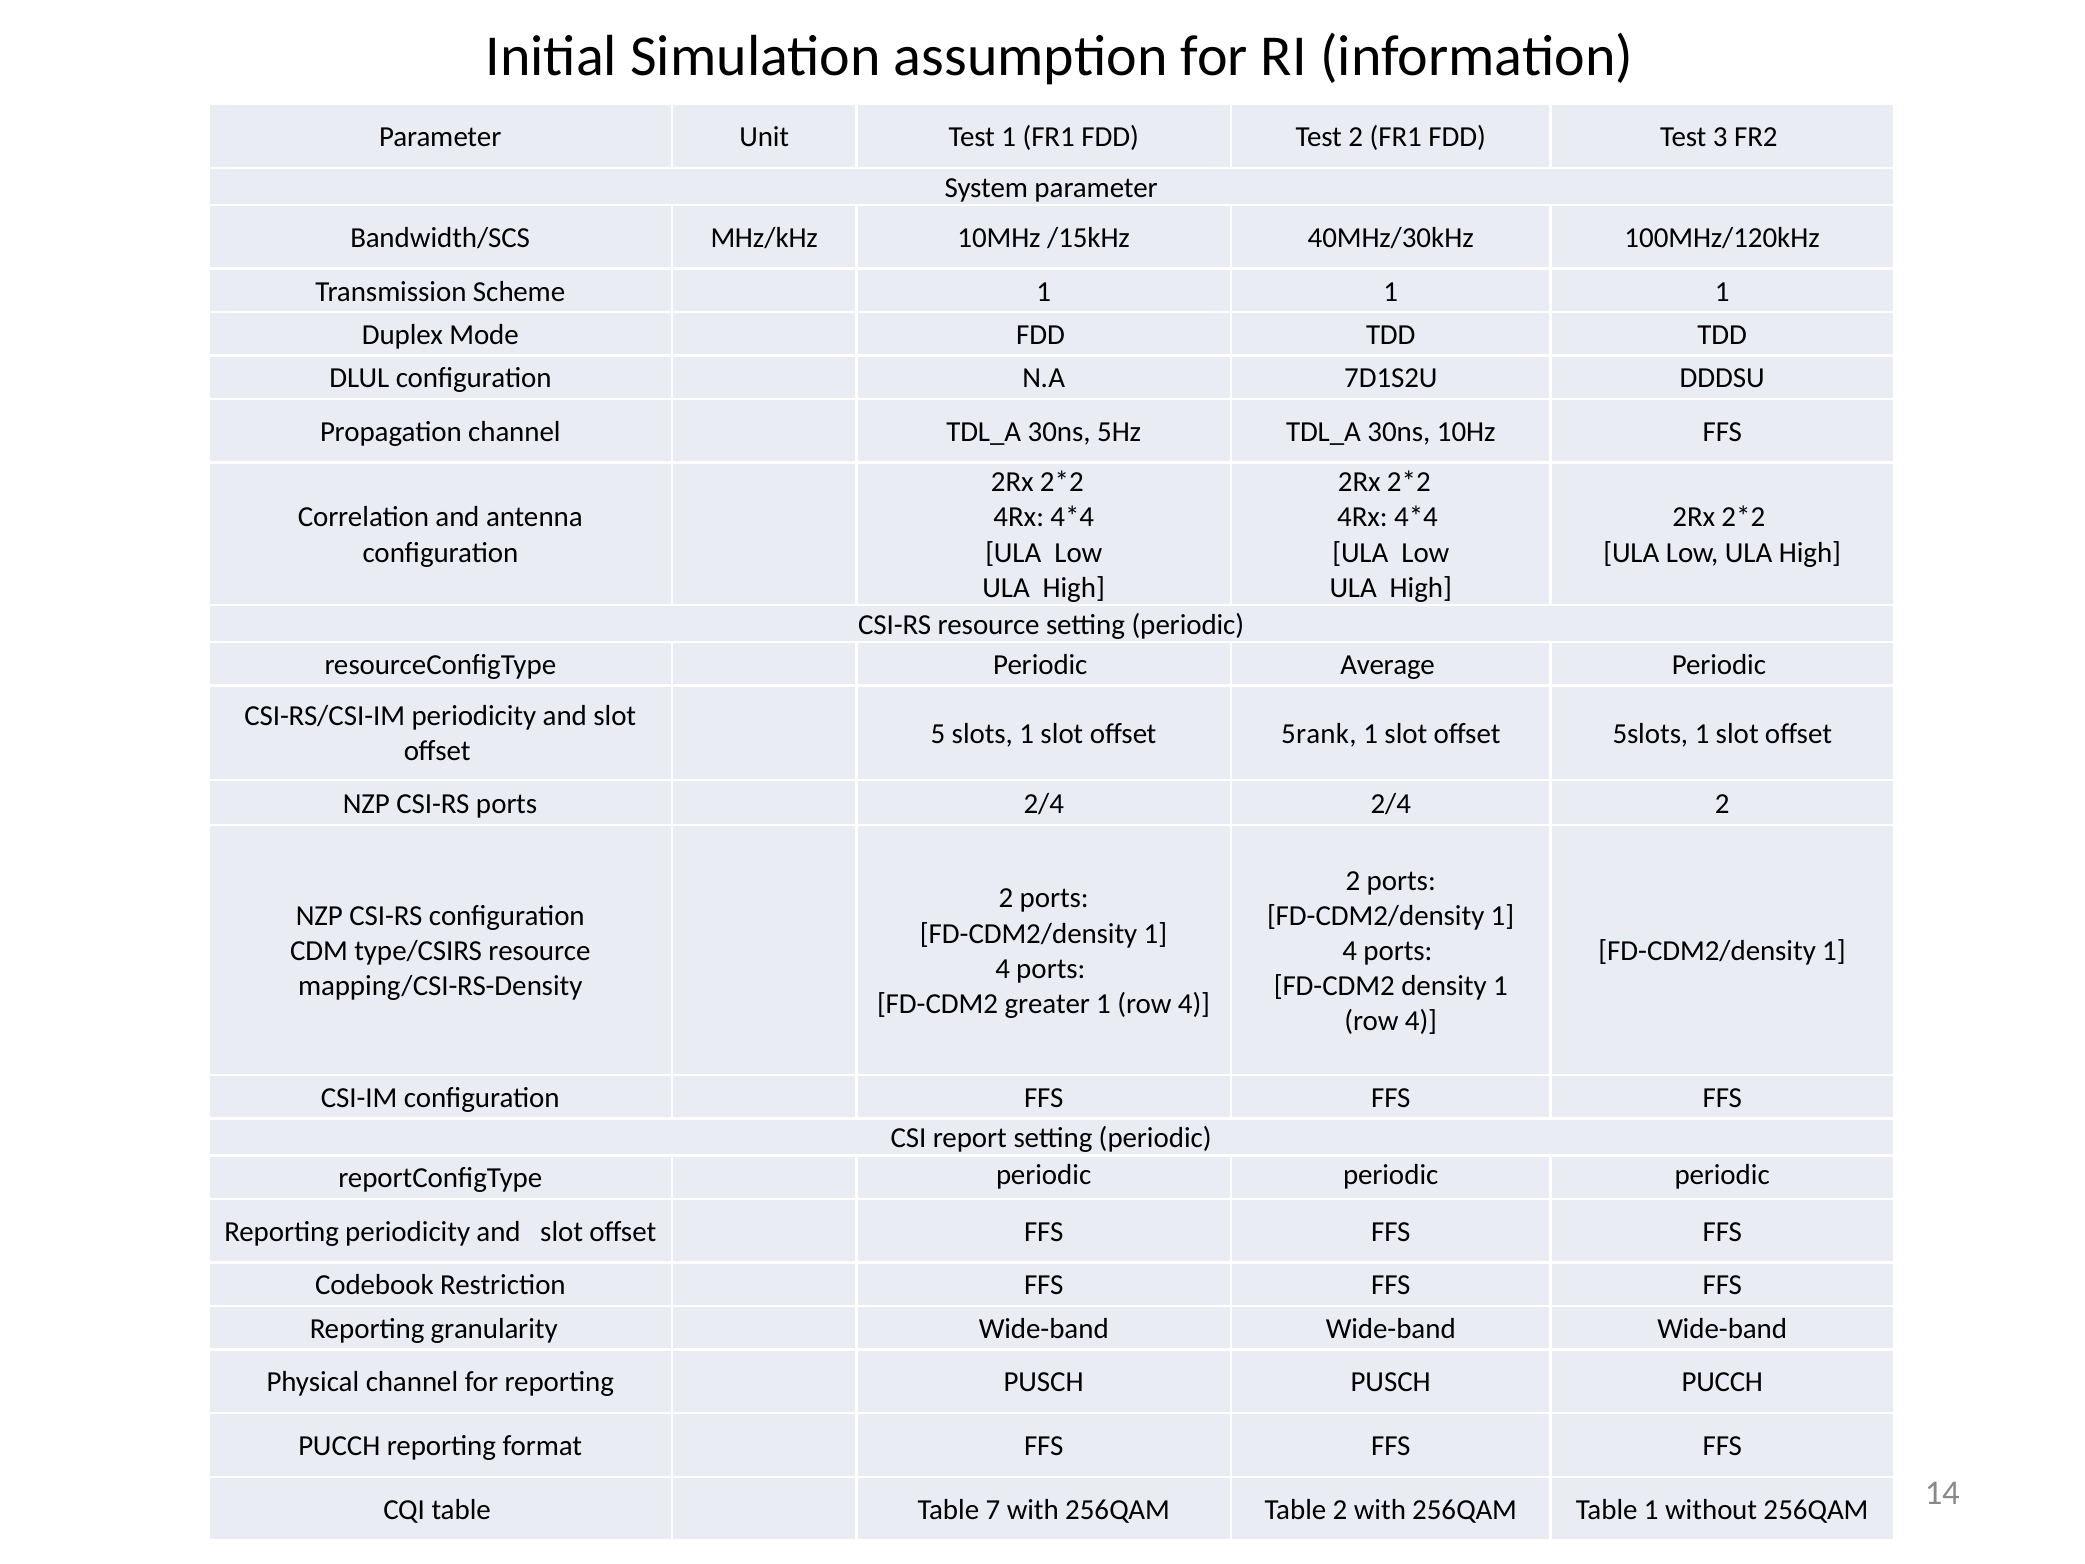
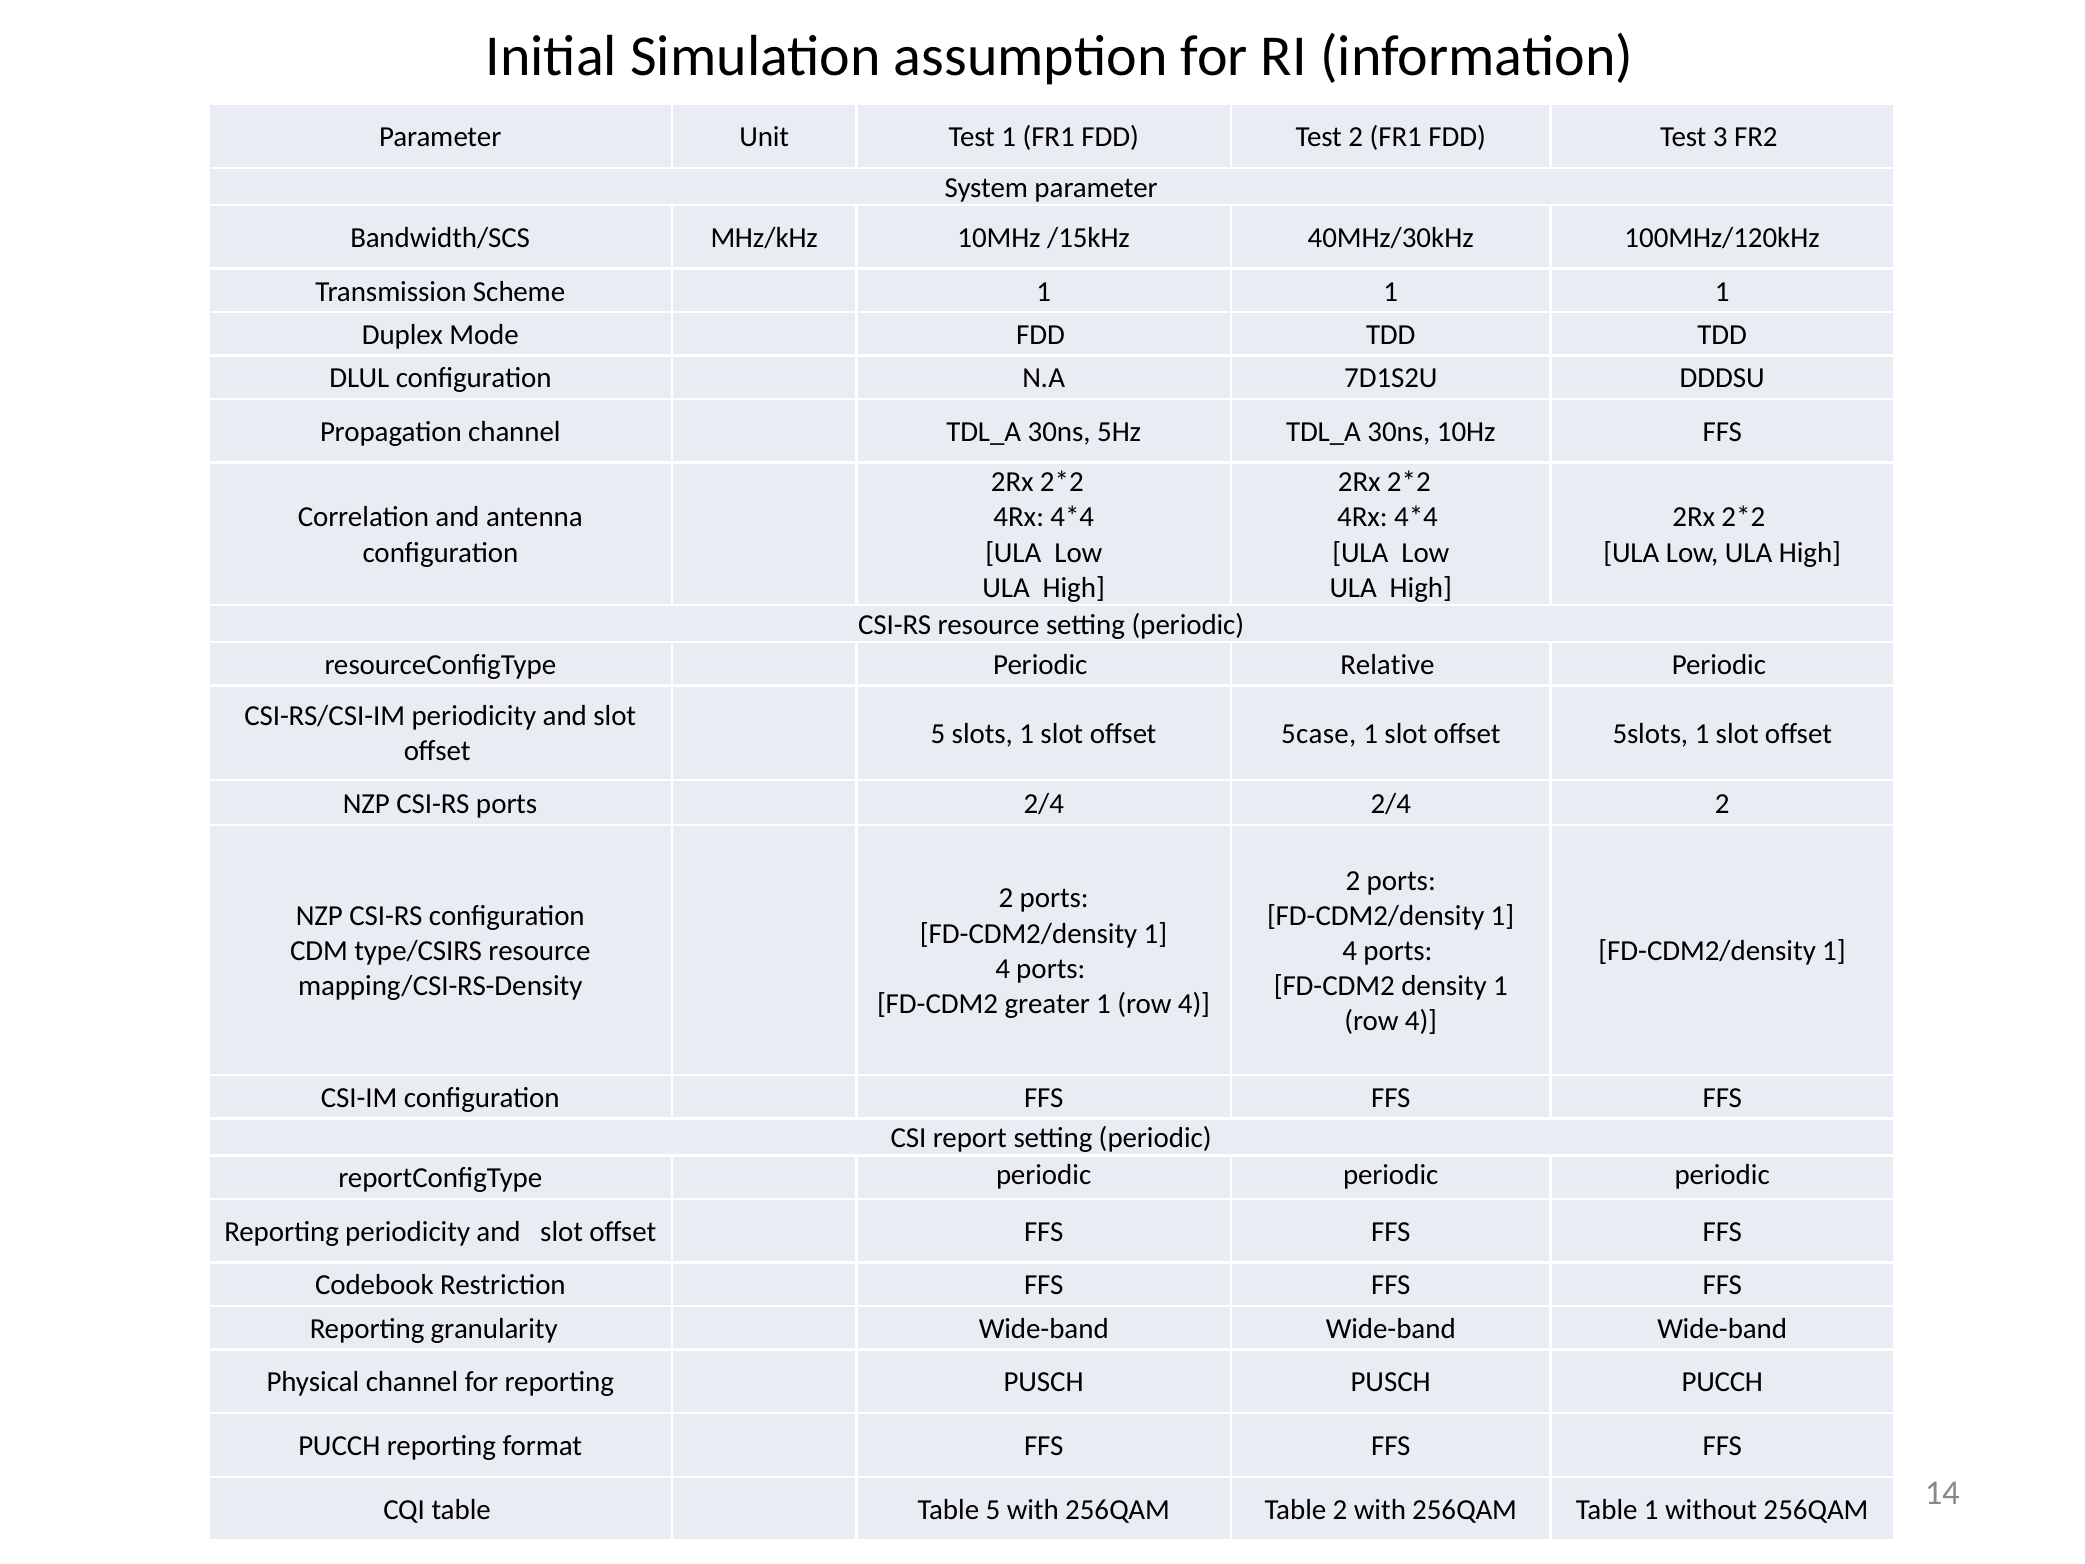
Average: Average -> Relative
5rank: 5rank -> 5case
Table 7: 7 -> 5
